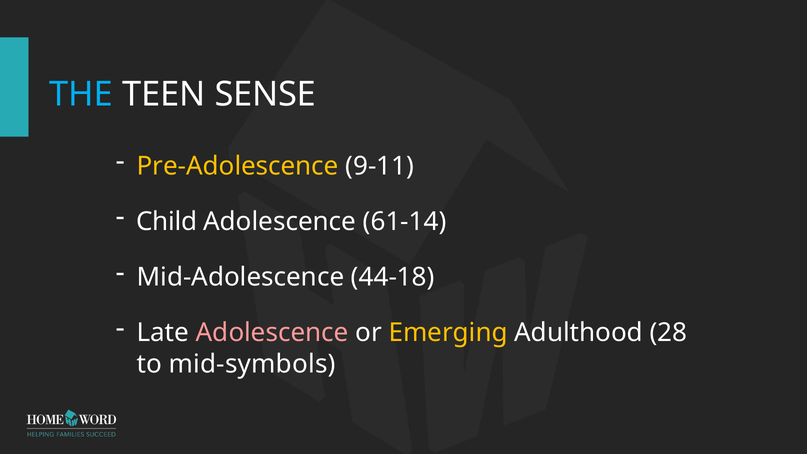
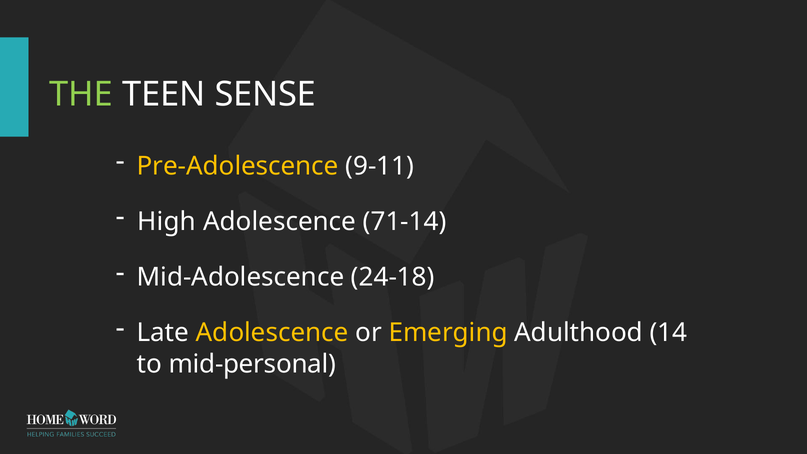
THE colour: light blue -> light green
Child: Child -> High
61-14: 61-14 -> 71-14
44-18: 44-18 -> 24-18
Adolescence at (272, 333) colour: pink -> yellow
28: 28 -> 14
mid-symbols: mid-symbols -> mid-personal
